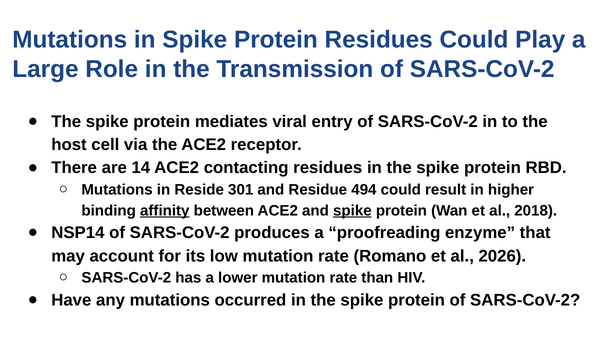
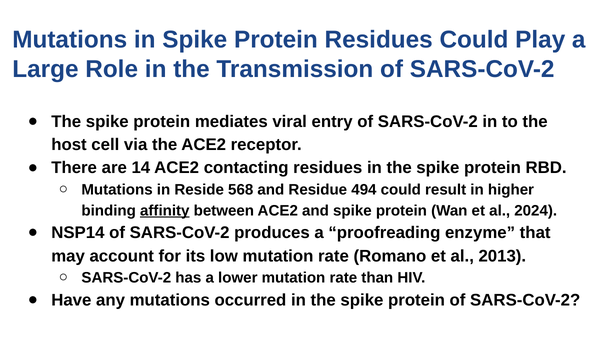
301: 301 -> 568
spike at (352, 210) underline: present -> none
2018: 2018 -> 2024
2026: 2026 -> 2013
